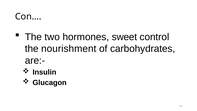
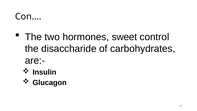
nourishment: nourishment -> disaccharide
